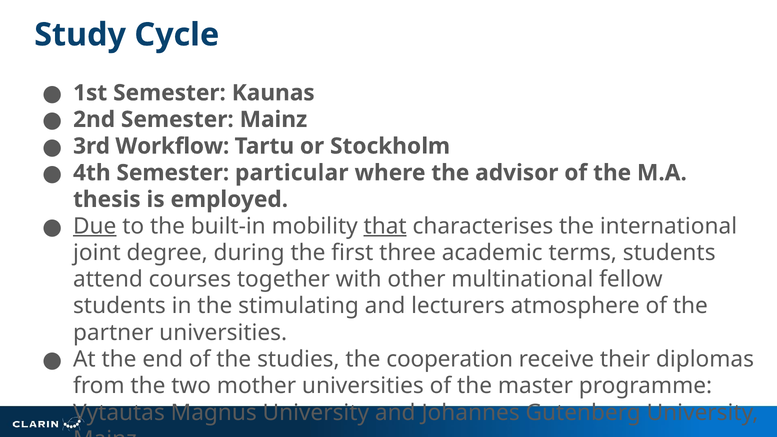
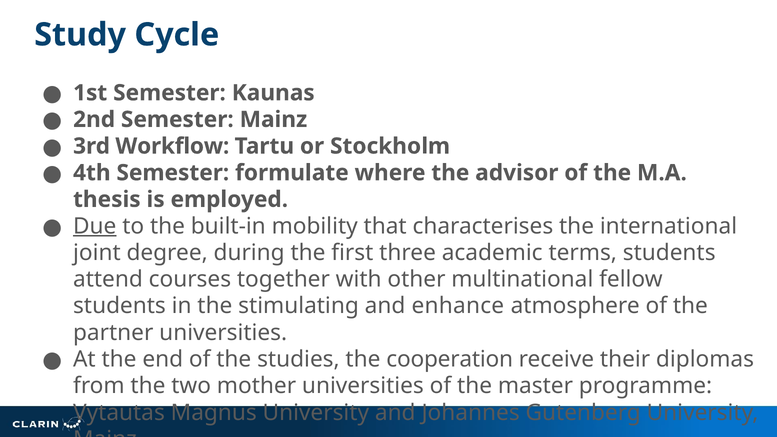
particular: particular -> formulate
that underline: present -> none
lecturers: lecturers -> enhance
